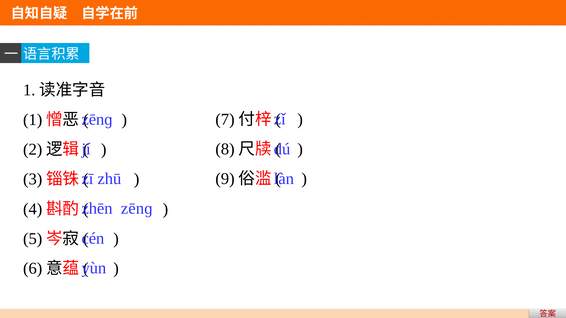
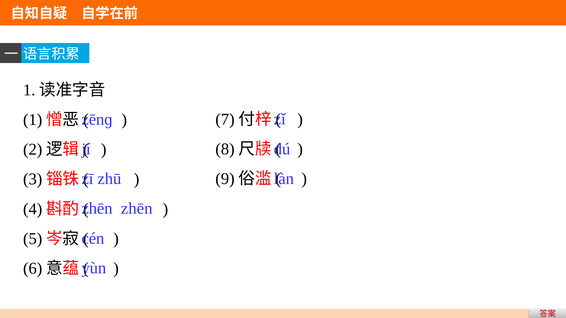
zēnɡ at (137, 209): zēnɡ -> zhēn
